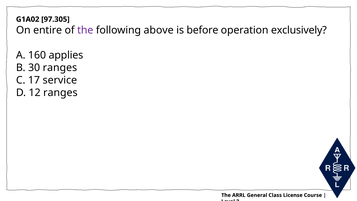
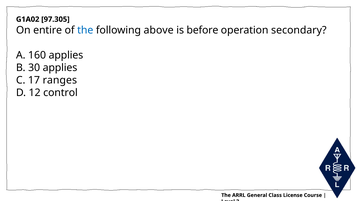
the at (85, 30) colour: purple -> blue
exclusively: exclusively -> secondary
30 ranges: ranges -> applies
service: service -> ranges
12 ranges: ranges -> control
